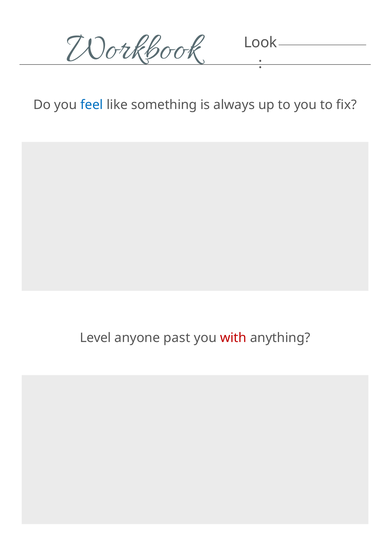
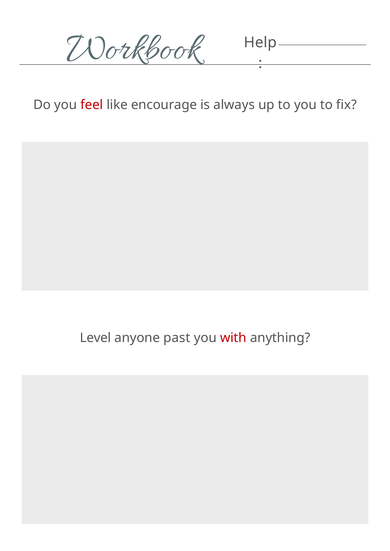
Look: Look -> Help
feel colour: blue -> red
something: something -> encourage
